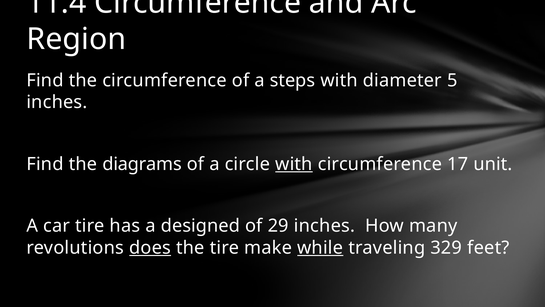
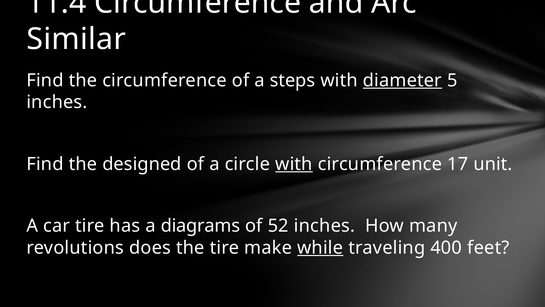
Region: Region -> Similar
diameter underline: none -> present
diagrams: diagrams -> designed
designed: designed -> diagrams
29: 29 -> 52
does underline: present -> none
329: 329 -> 400
